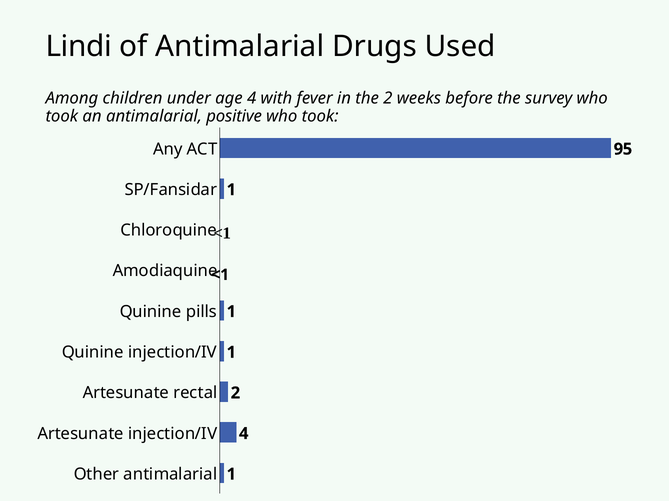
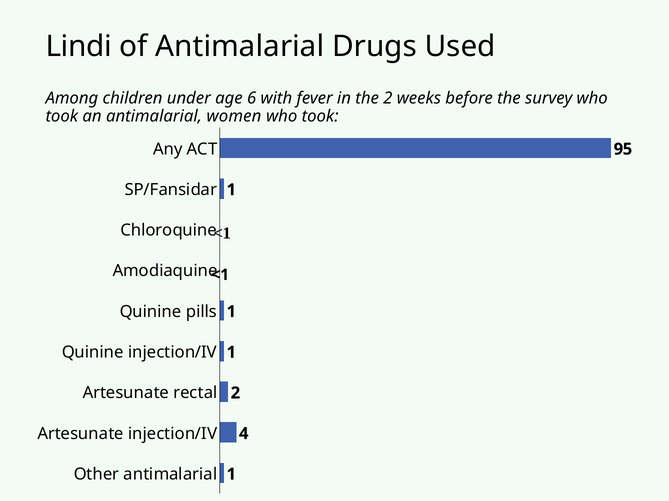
age 4: 4 -> 6
positive: positive -> women
